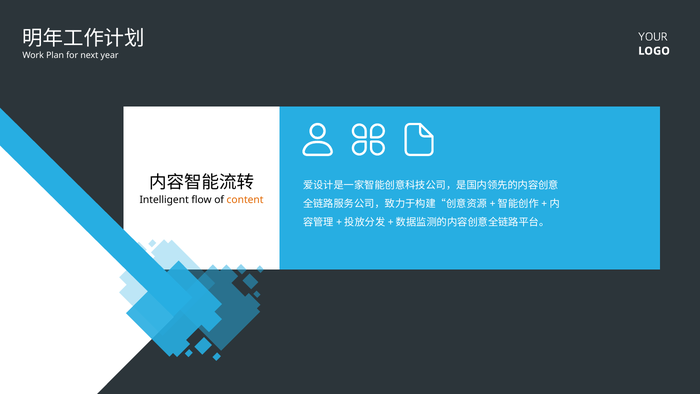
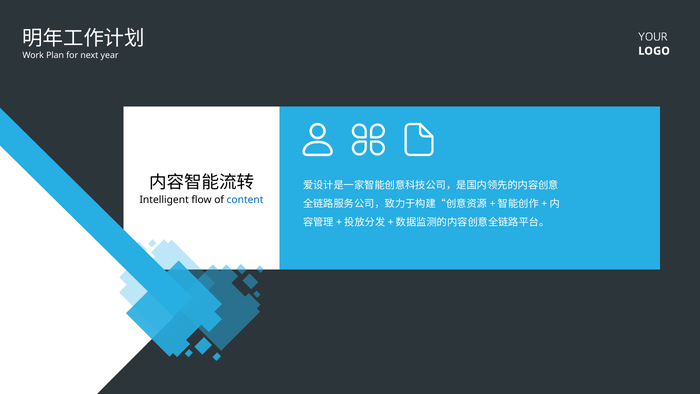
content colour: orange -> blue
